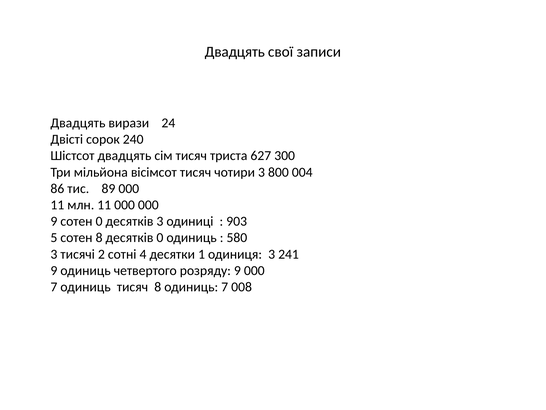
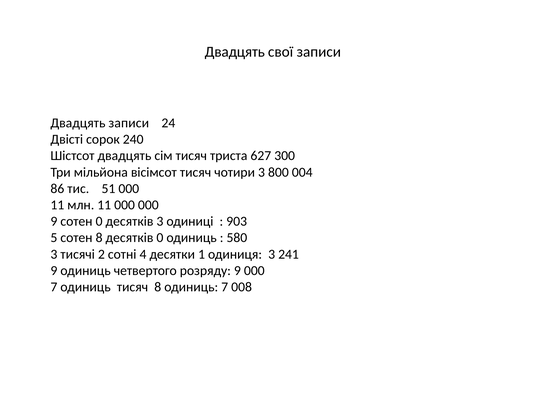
Двадцять вирази: вирази -> записи
89: 89 -> 51
